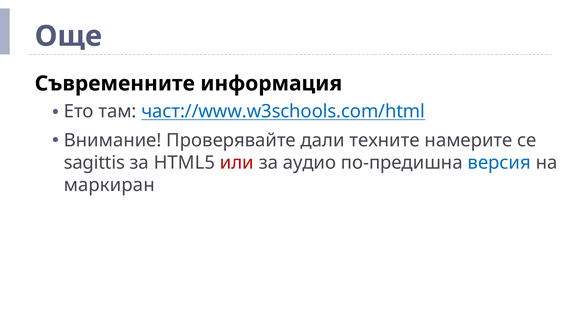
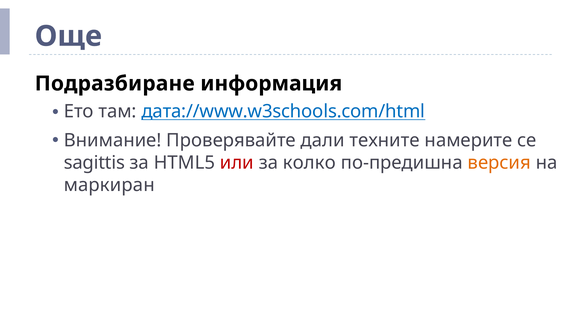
Съвременните: Съвременните -> Подразбиране
част://www.w3schools.com/html: част://www.w3schools.com/html -> дата://www.w3schools.com/html
аудио: аудио -> колко
версия colour: blue -> orange
